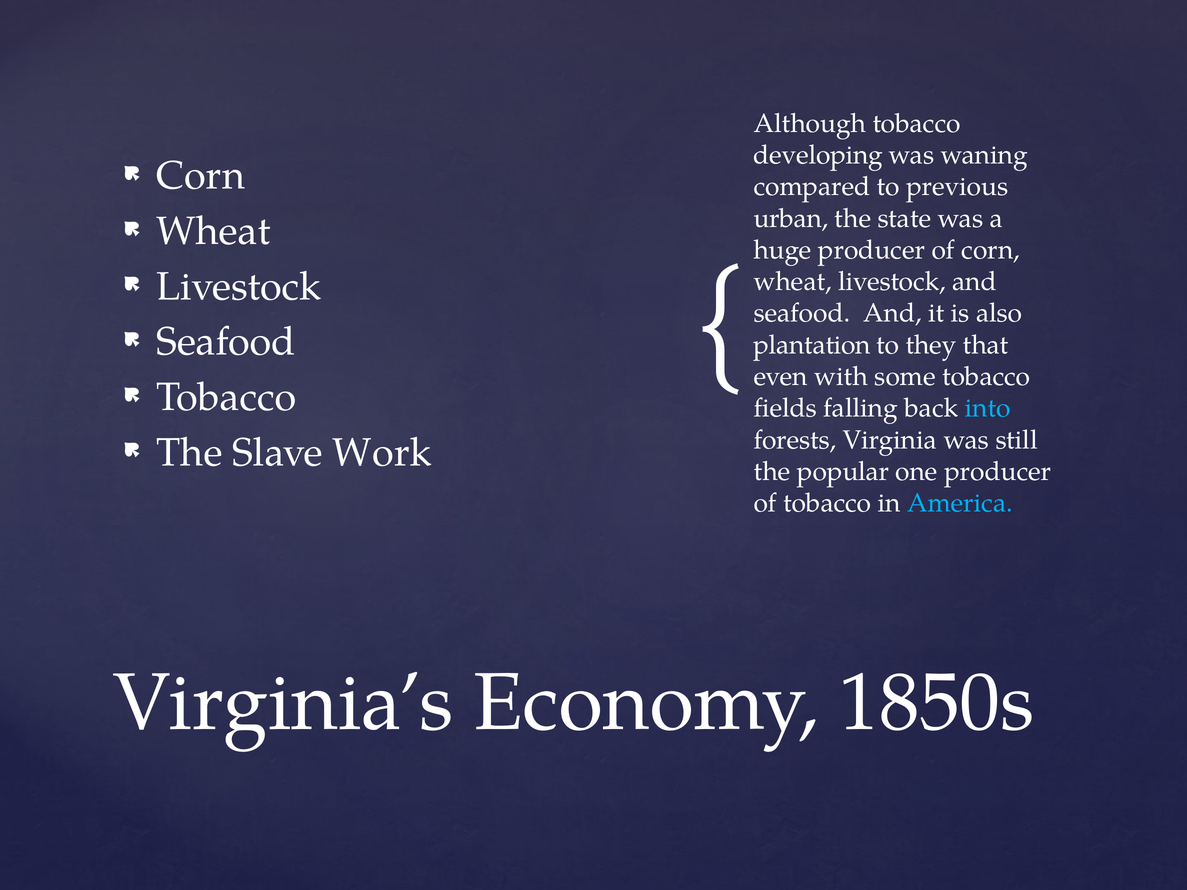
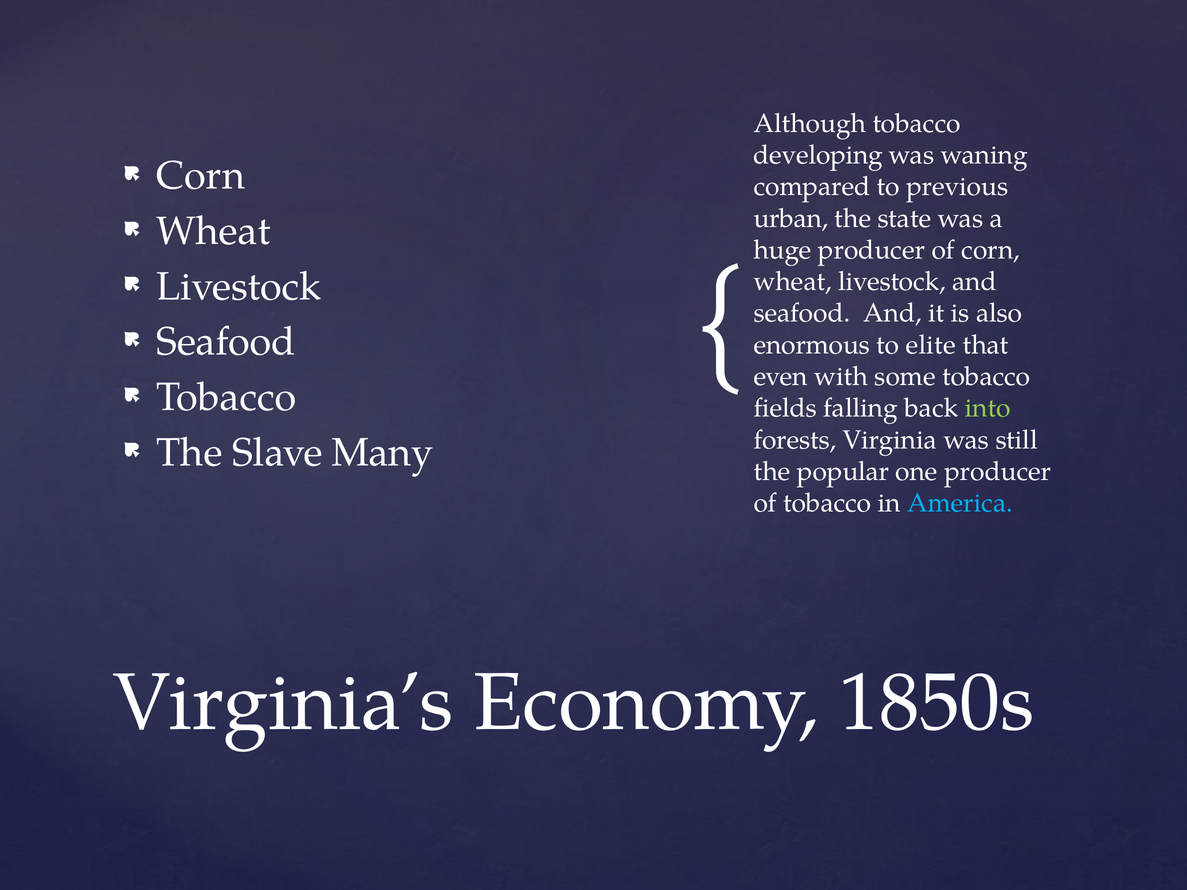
plantation: plantation -> enormous
they: they -> elite
into colour: light blue -> light green
Work: Work -> Many
